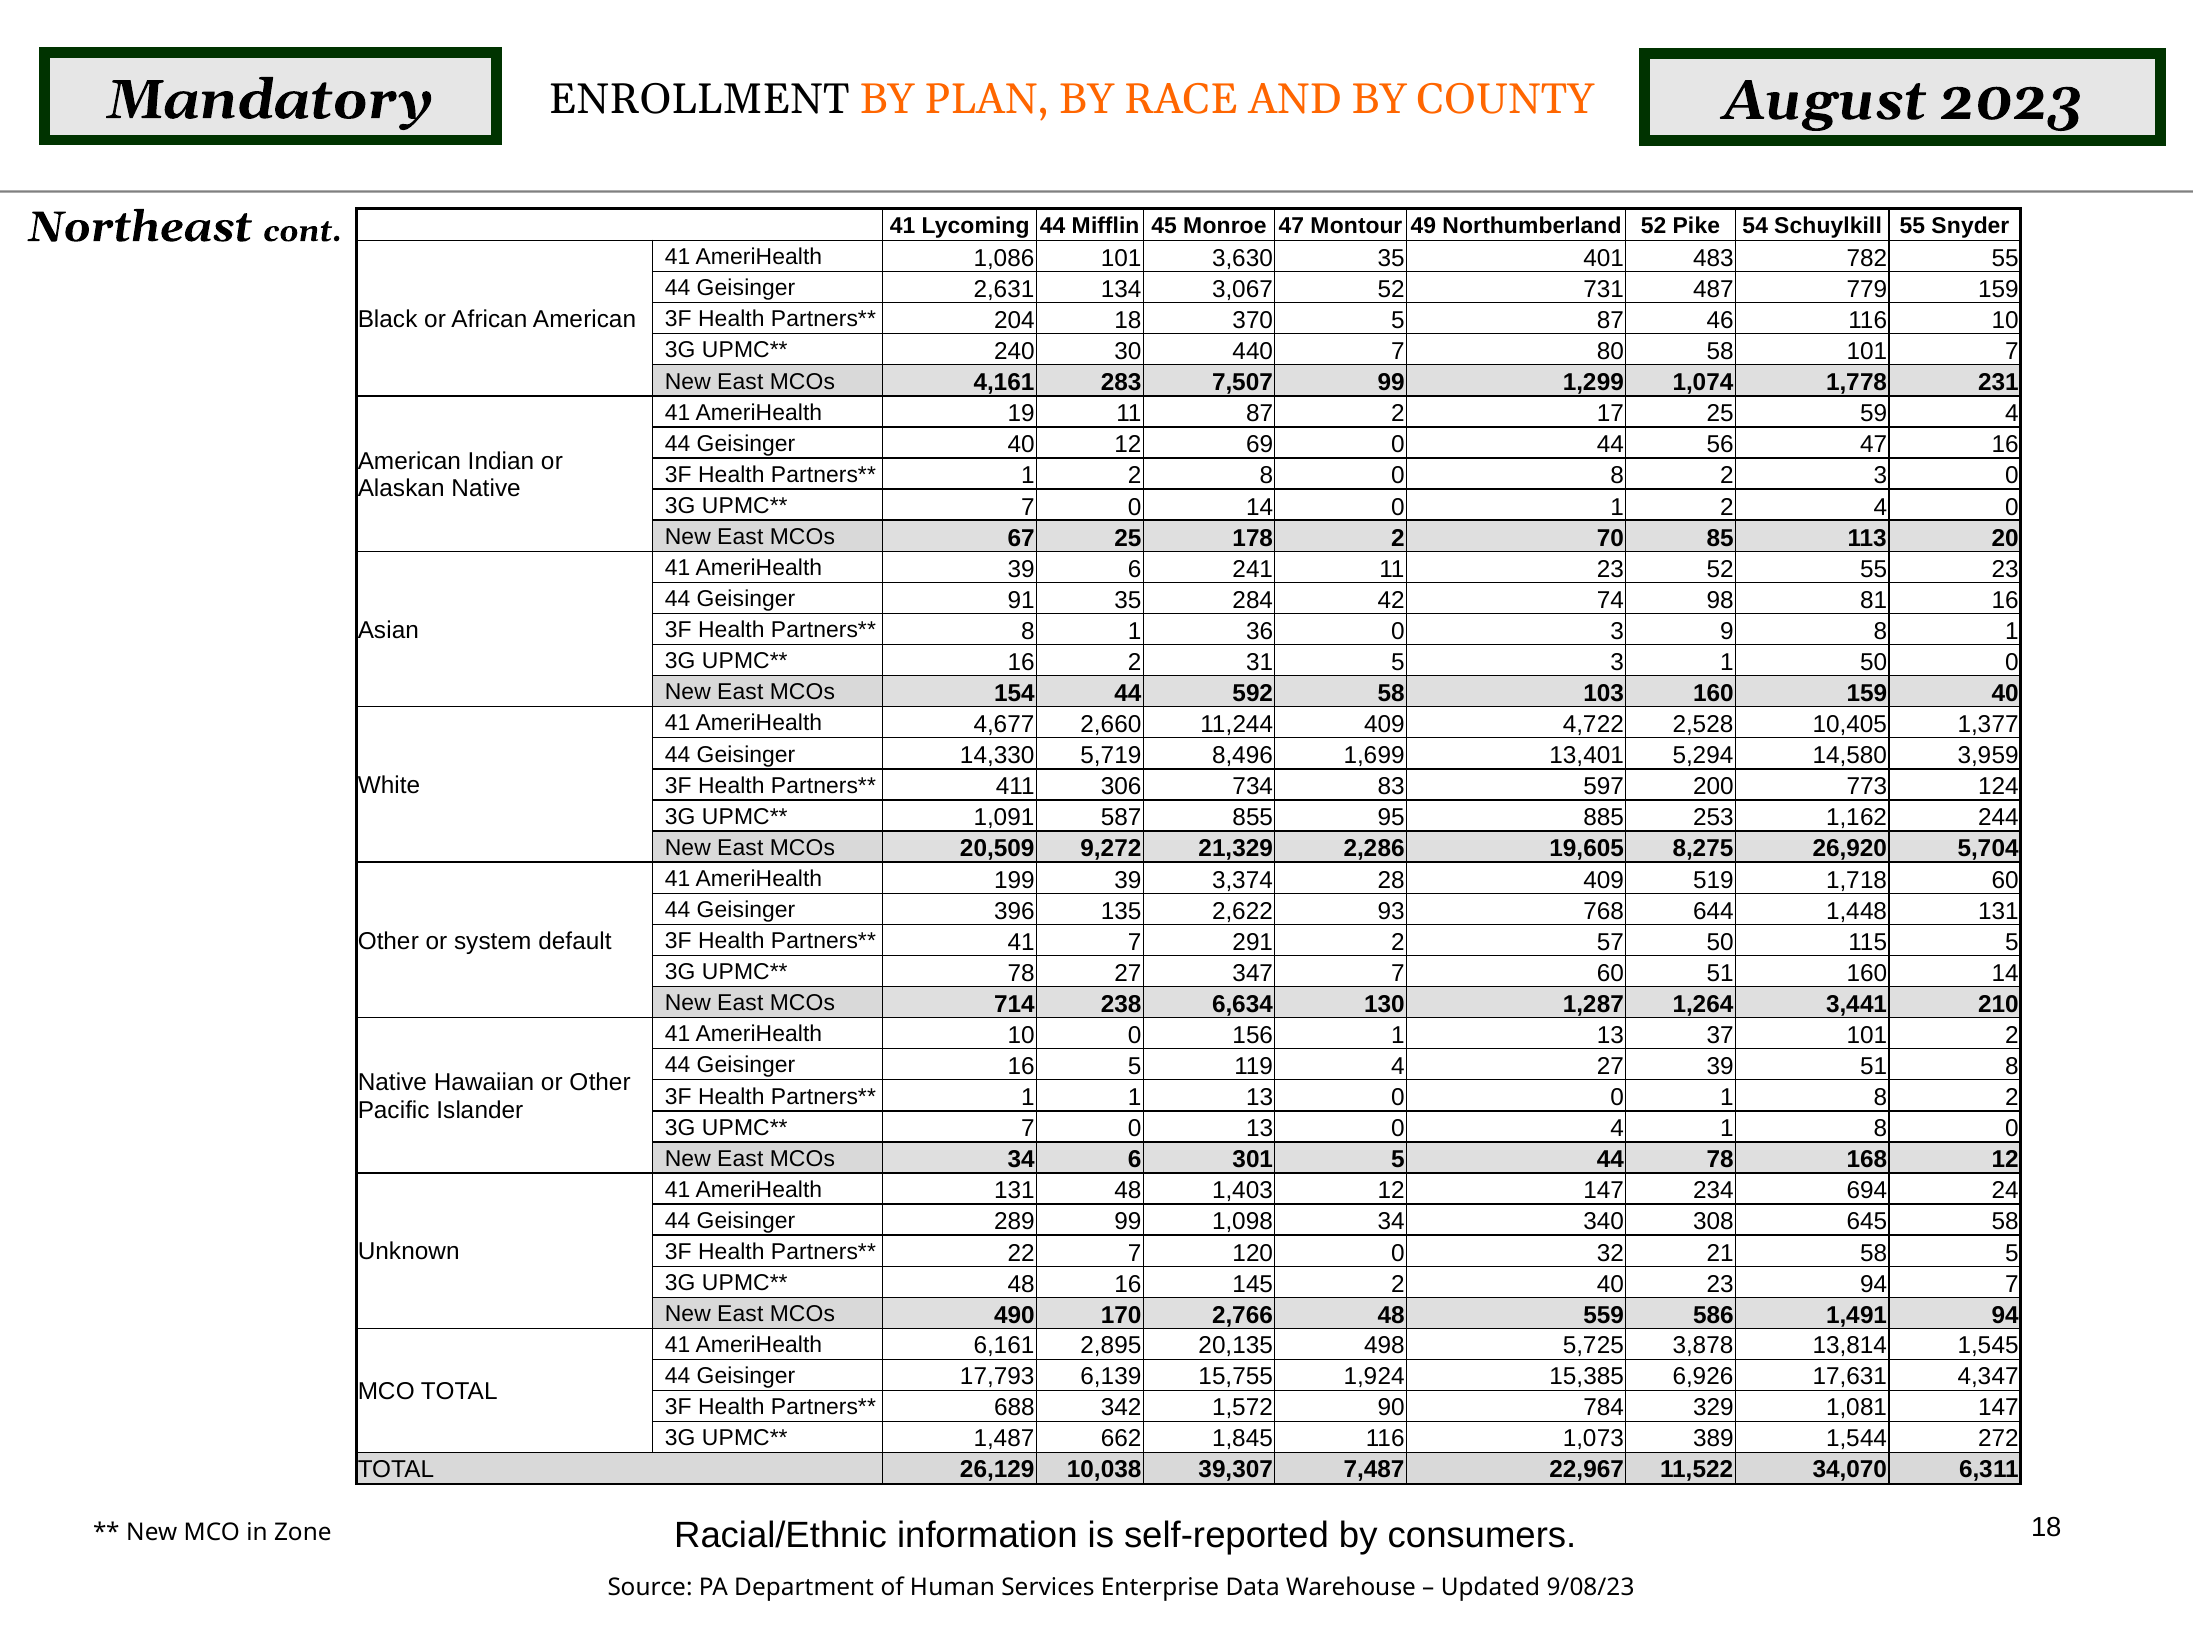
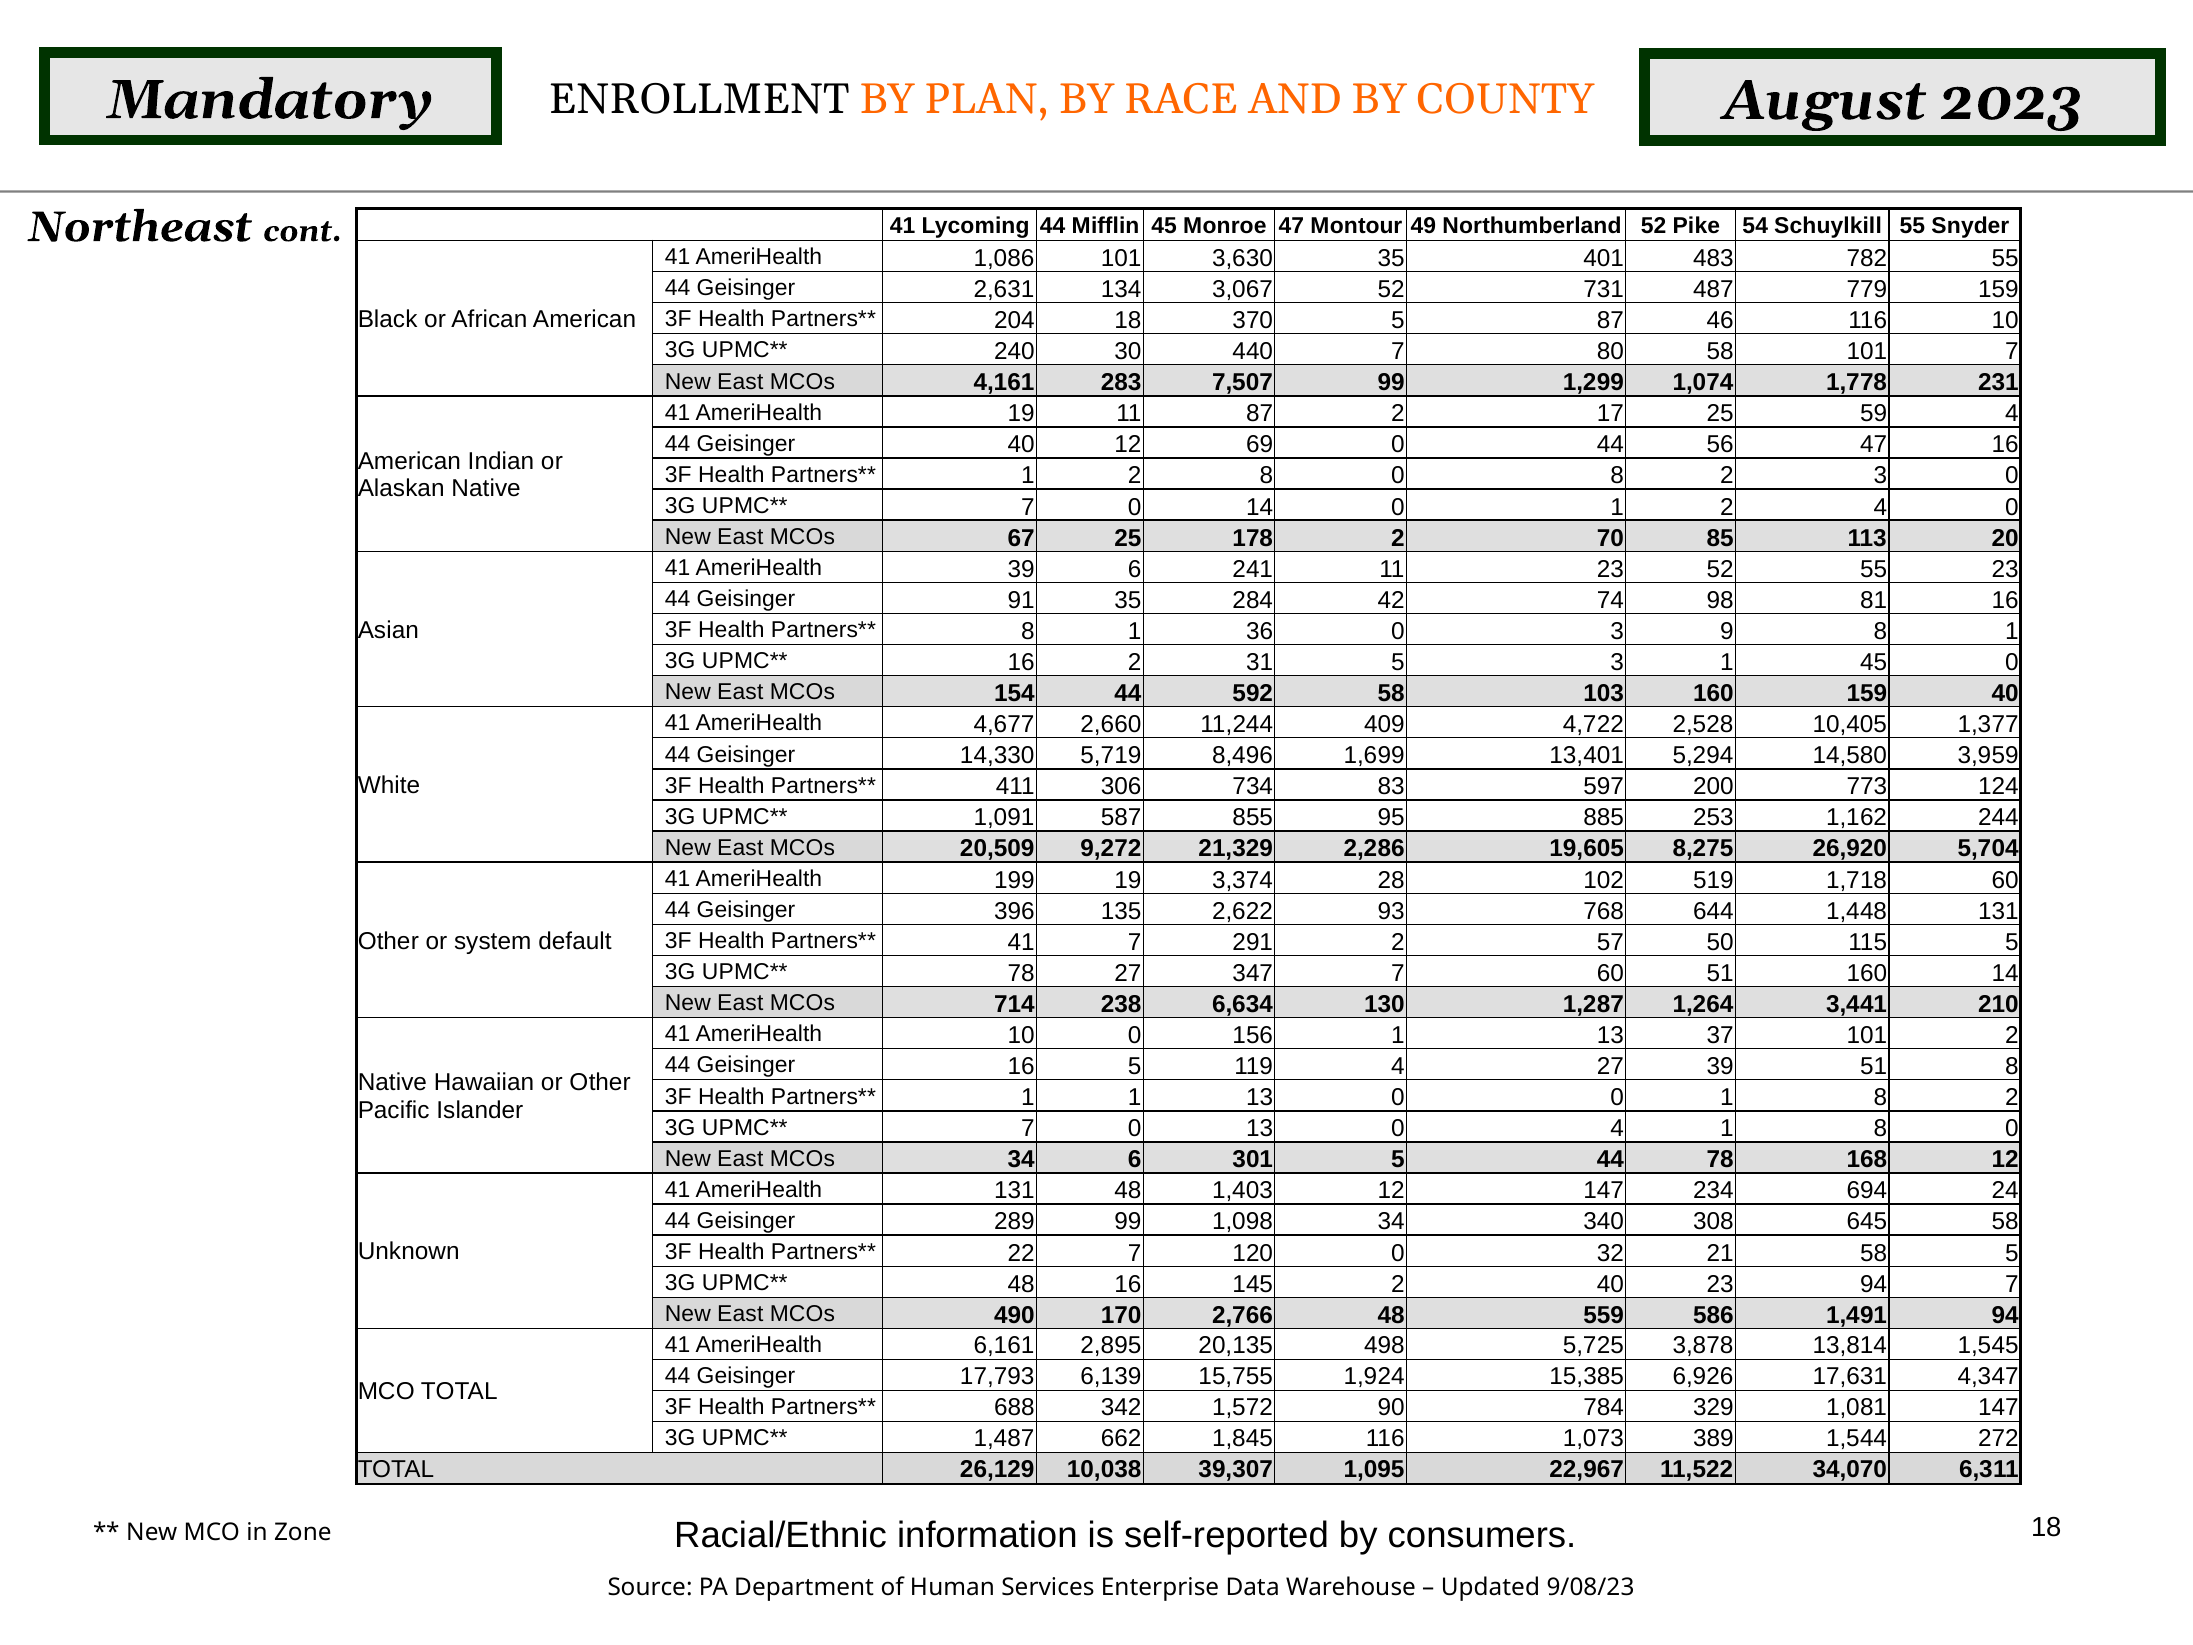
1 50: 50 -> 45
199 39: 39 -> 19
28 409: 409 -> 102
7,487: 7,487 -> 1,095
